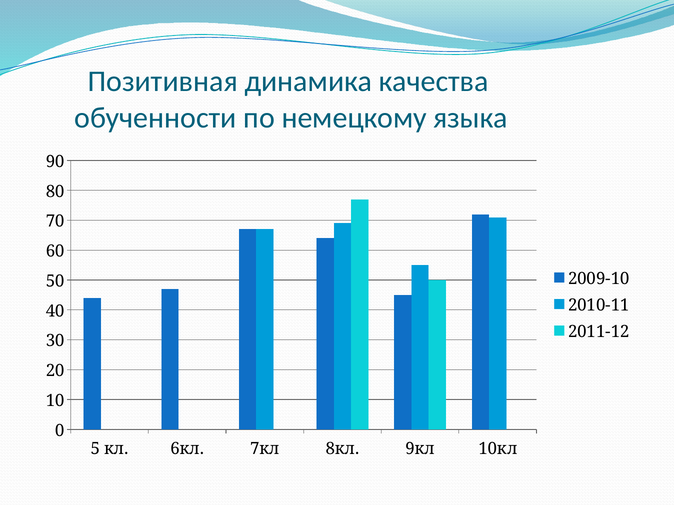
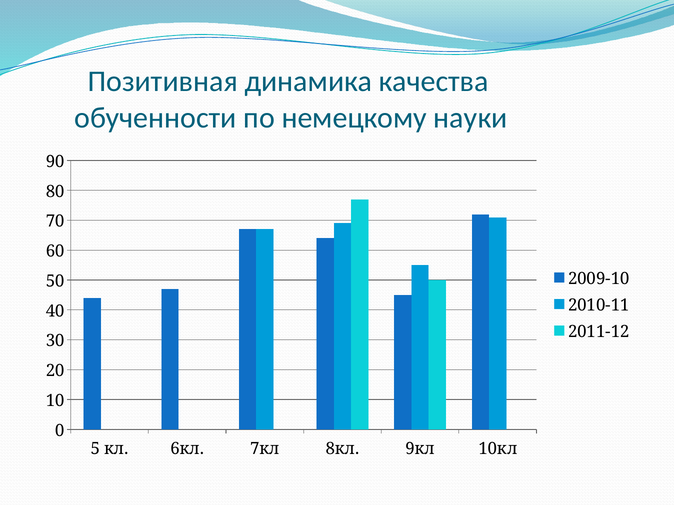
языка: языка -> науки
